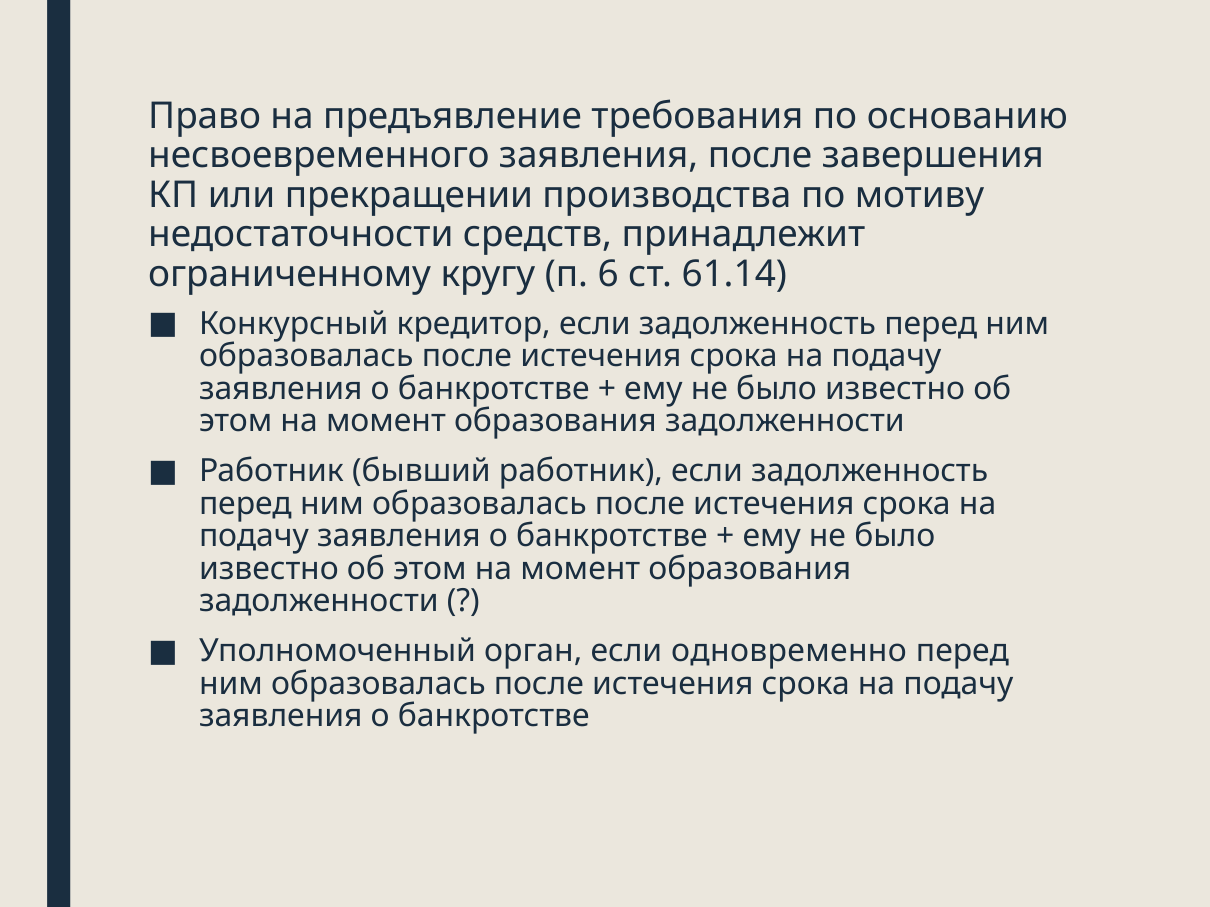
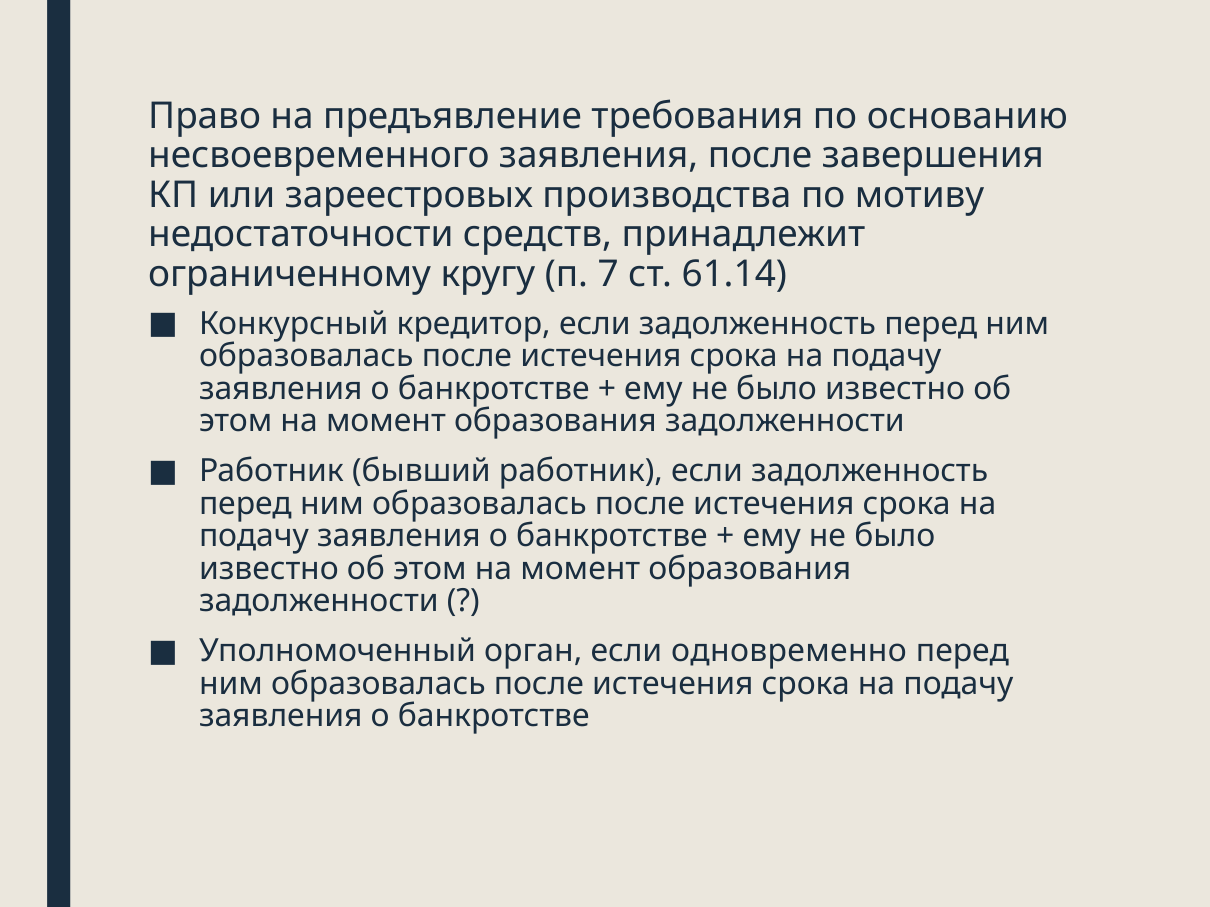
прекращении: прекращении -> зареестровых
6: 6 -> 7
